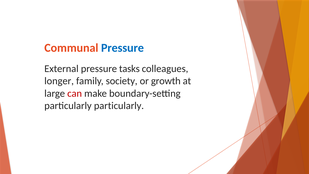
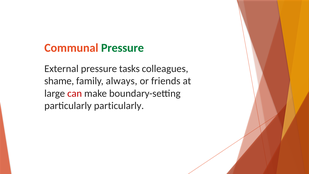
Pressure at (122, 48) colour: blue -> green
longer: longer -> shame
society: society -> always
growth: growth -> friends
